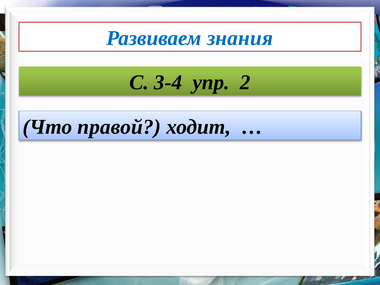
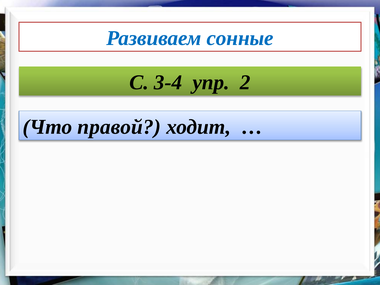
знания: знания -> сонные
